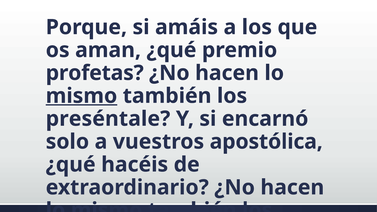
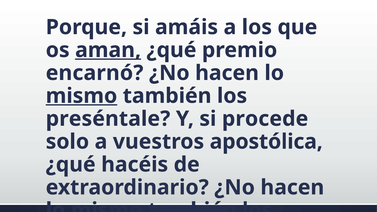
aman underline: none -> present
profetas: profetas -> encarnó
encarnó: encarnó -> procede
